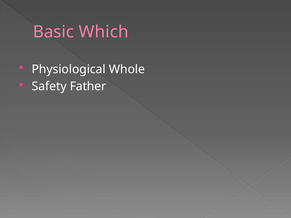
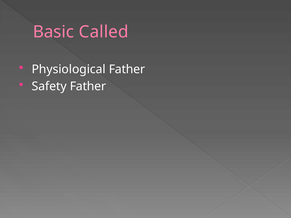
Which: Which -> Called
Physiological Whole: Whole -> Father
